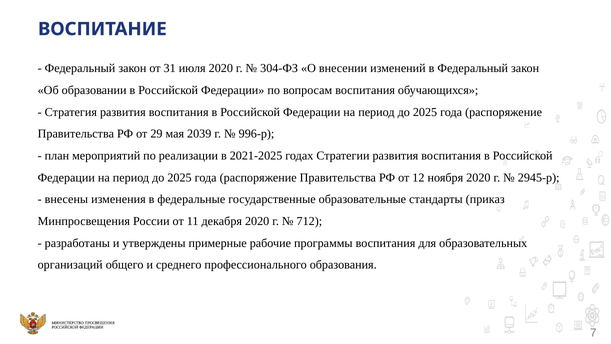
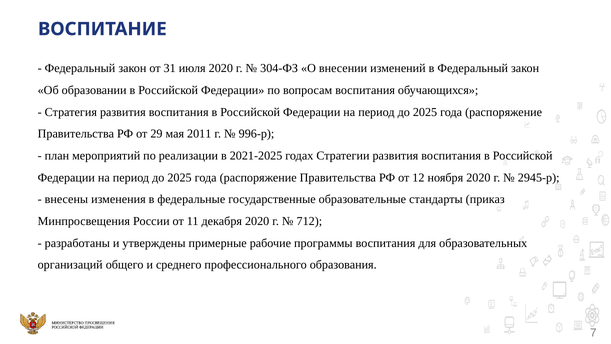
2039: 2039 -> 2011
